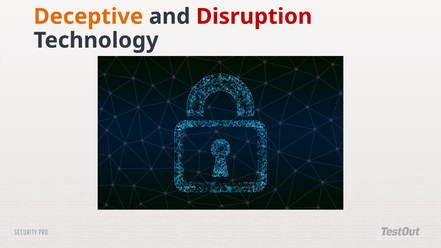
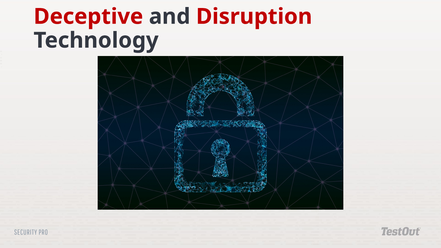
Deceptive colour: orange -> red
